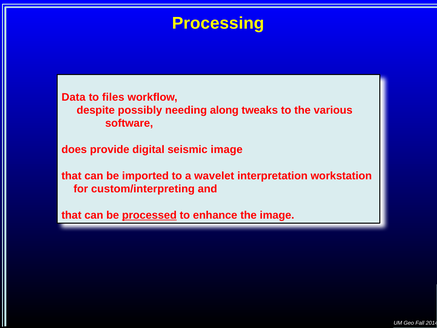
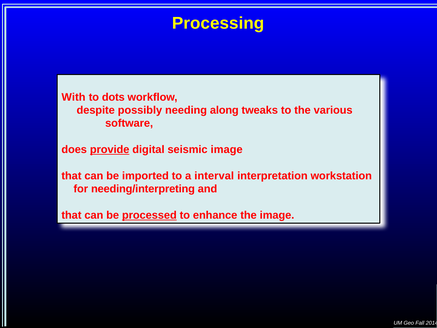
Data: Data -> With
files: files -> dots
provide underline: none -> present
wavelet: wavelet -> interval
custom/interpreting: custom/interpreting -> needing/interpreting
